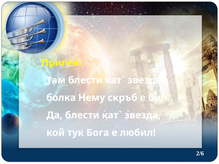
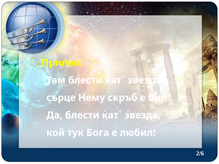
болка: болка -> сърце
